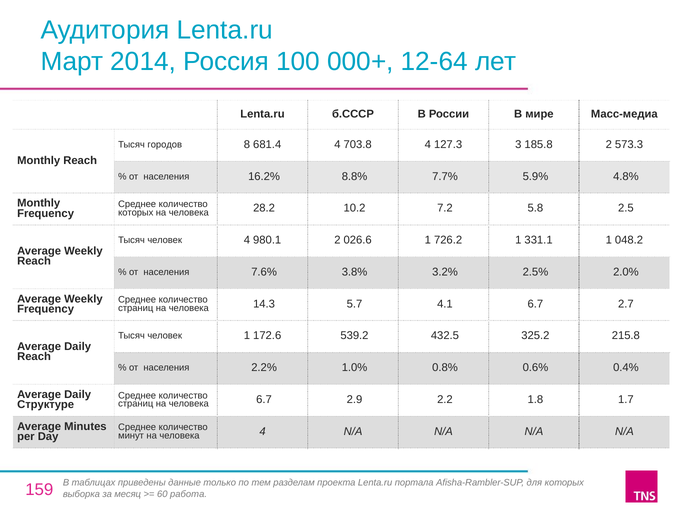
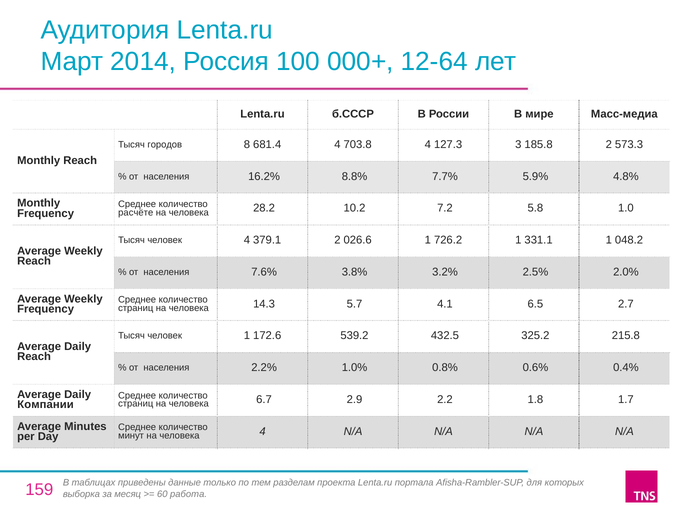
которых at (136, 213): которых -> расчёте
2.5: 2.5 -> 1.0
980.1: 980.1 -> 379.1
4.1 6.7: 6.7 -> 6.5
Структуре: Структуре -> Компании
